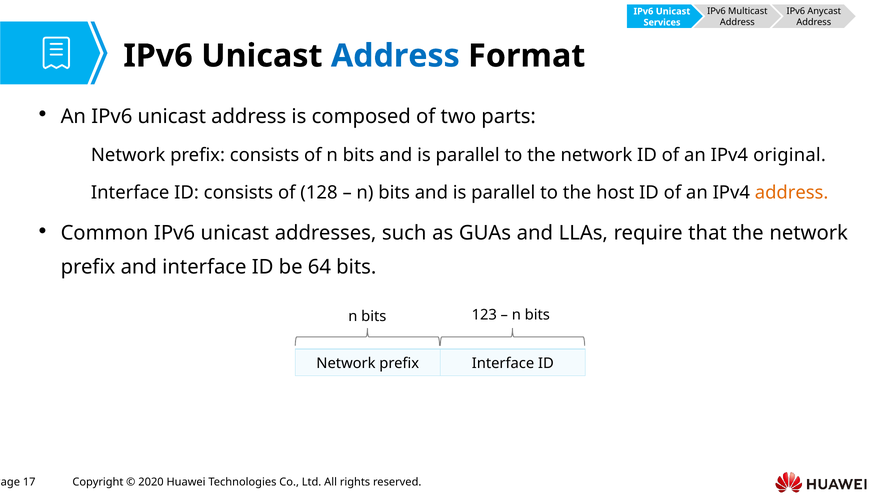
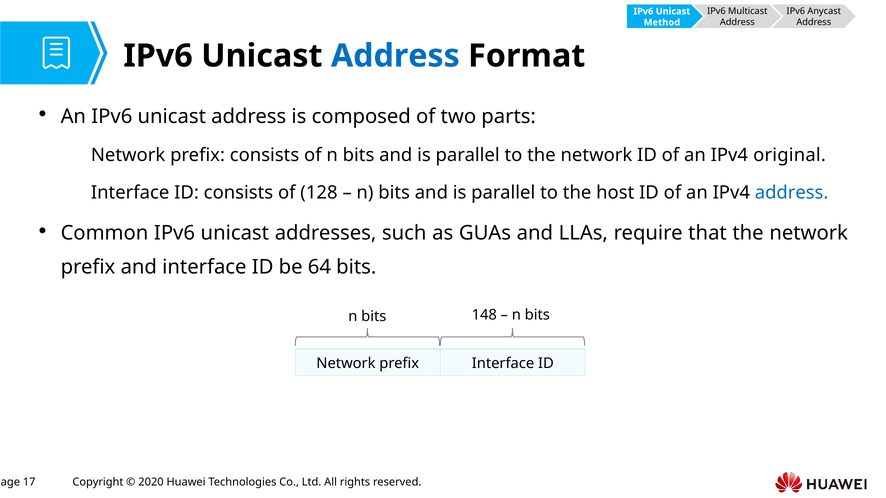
Services: Services -> Method
address at (792, 193) colour: orange -> blue
123: 123 -> 148
